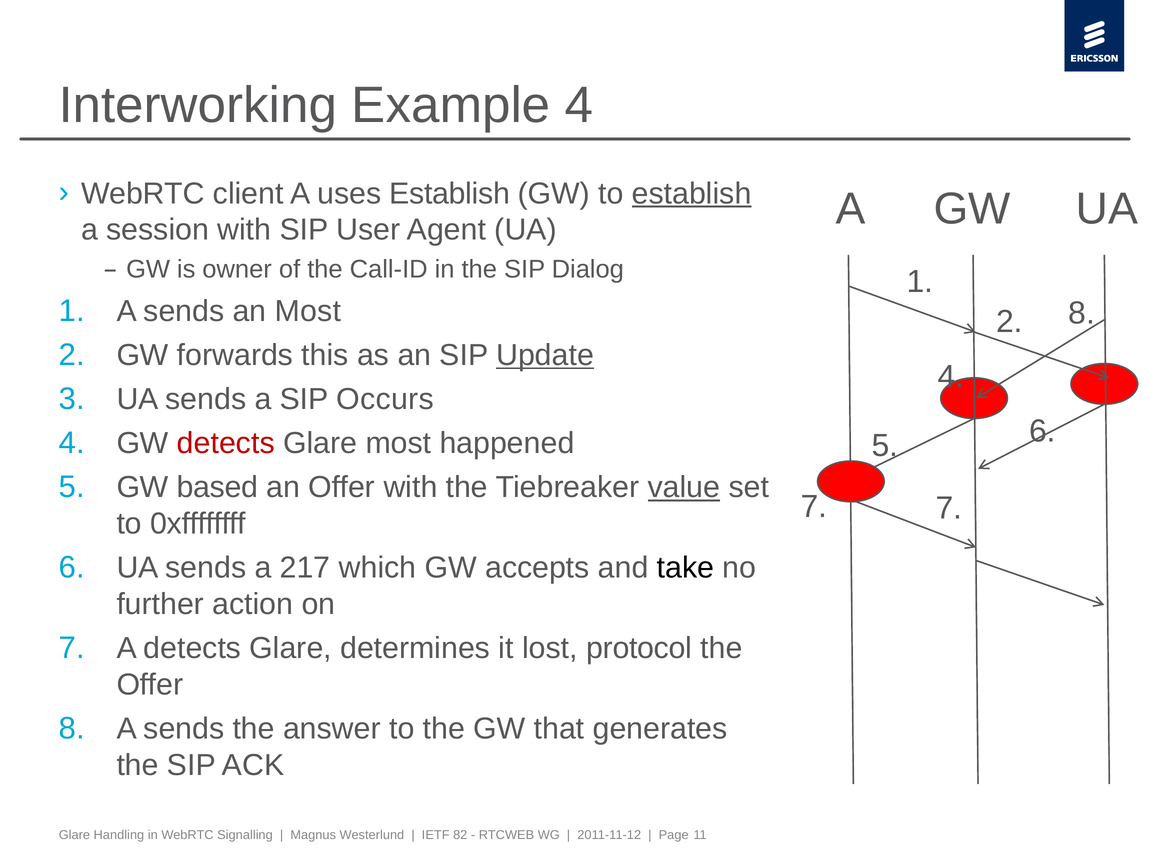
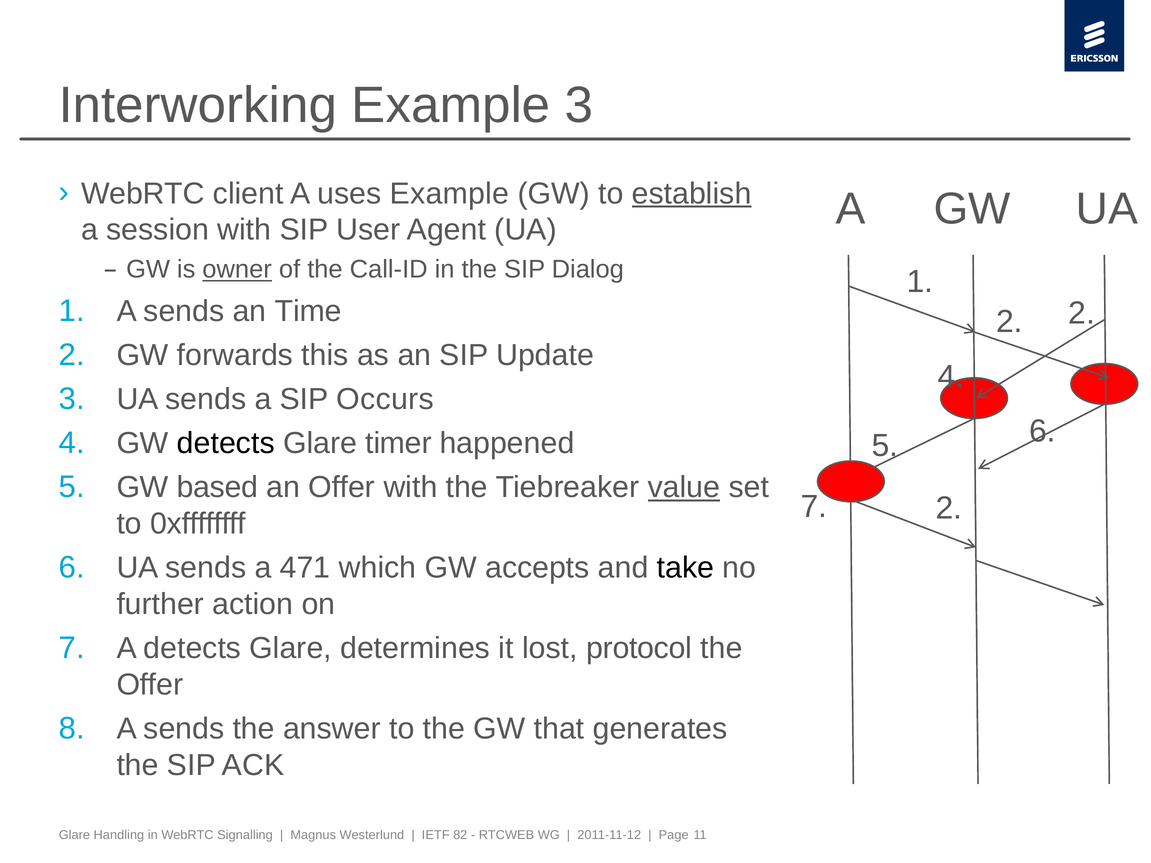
Example 4: 4 -> 3
uses Establish: Establish -> Example
owner underline: none -> present
an Most: Most -> Time
2 8: 8 -> 2
Update underline: present -> none
detects at (226, 443) colour: red -> black
Glare most: most -> timer
7 7: 7 -> 2
217: 217 -> 471
